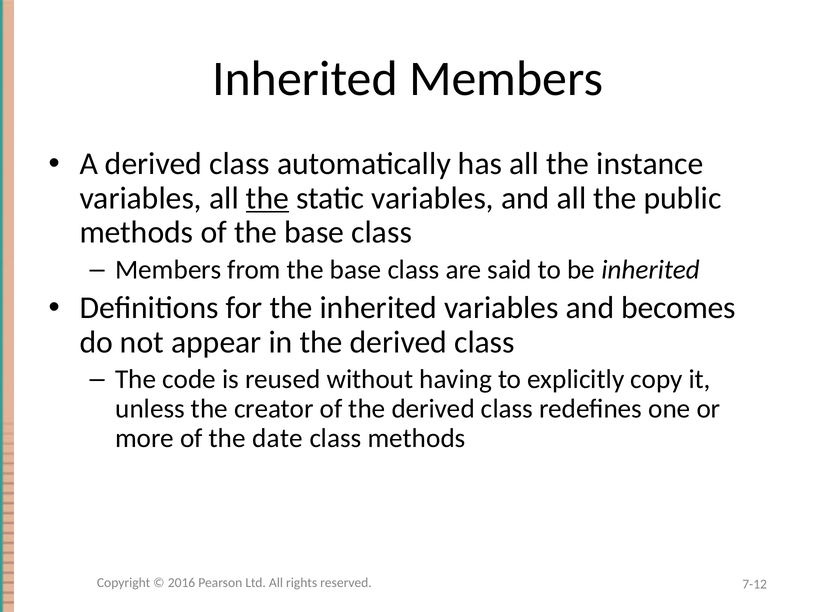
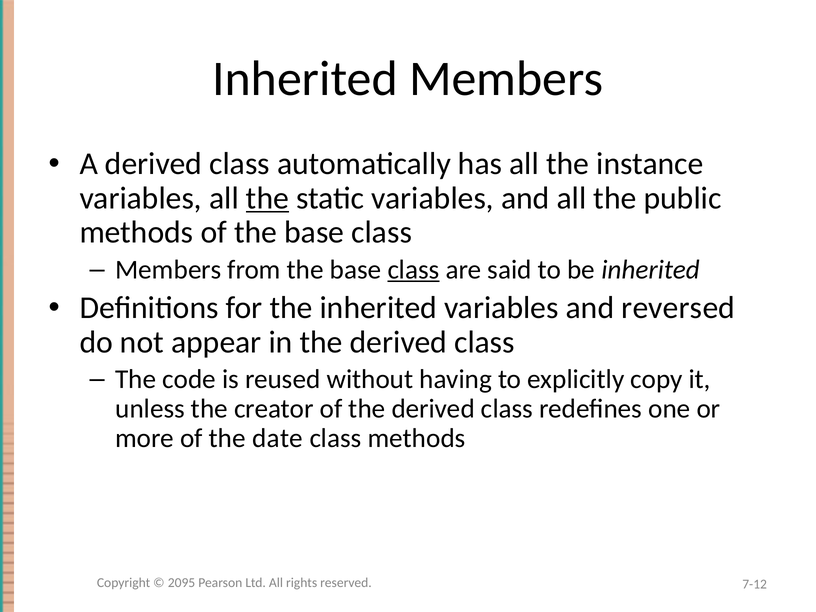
class at (413, 270) underline: none -> present
becomes: becomes -> reversed
2016: 2016 -> 2095
